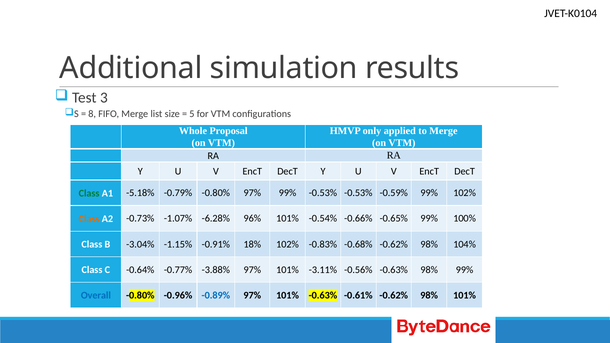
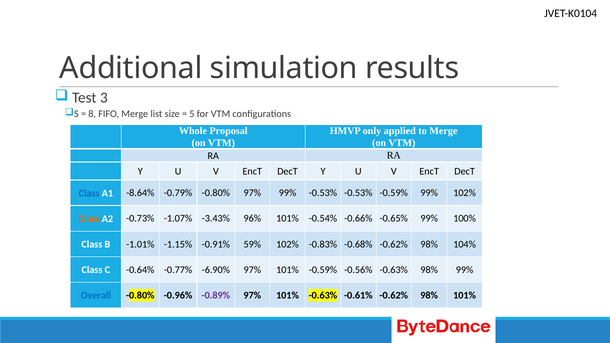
Class at (89, 193) colour: green -> blue
-5.18%: -5.18% -> -8.64%
-6.28%: -6.28% -> -3.43%
-3.04%: -3.04% -> -1.01%
18%: 18% -> 59%
-3.88%: -3.88% -> -6.90%
101% -3.11%: -3.11% -> -0.59%
-0.89% colour: blue -> purple
